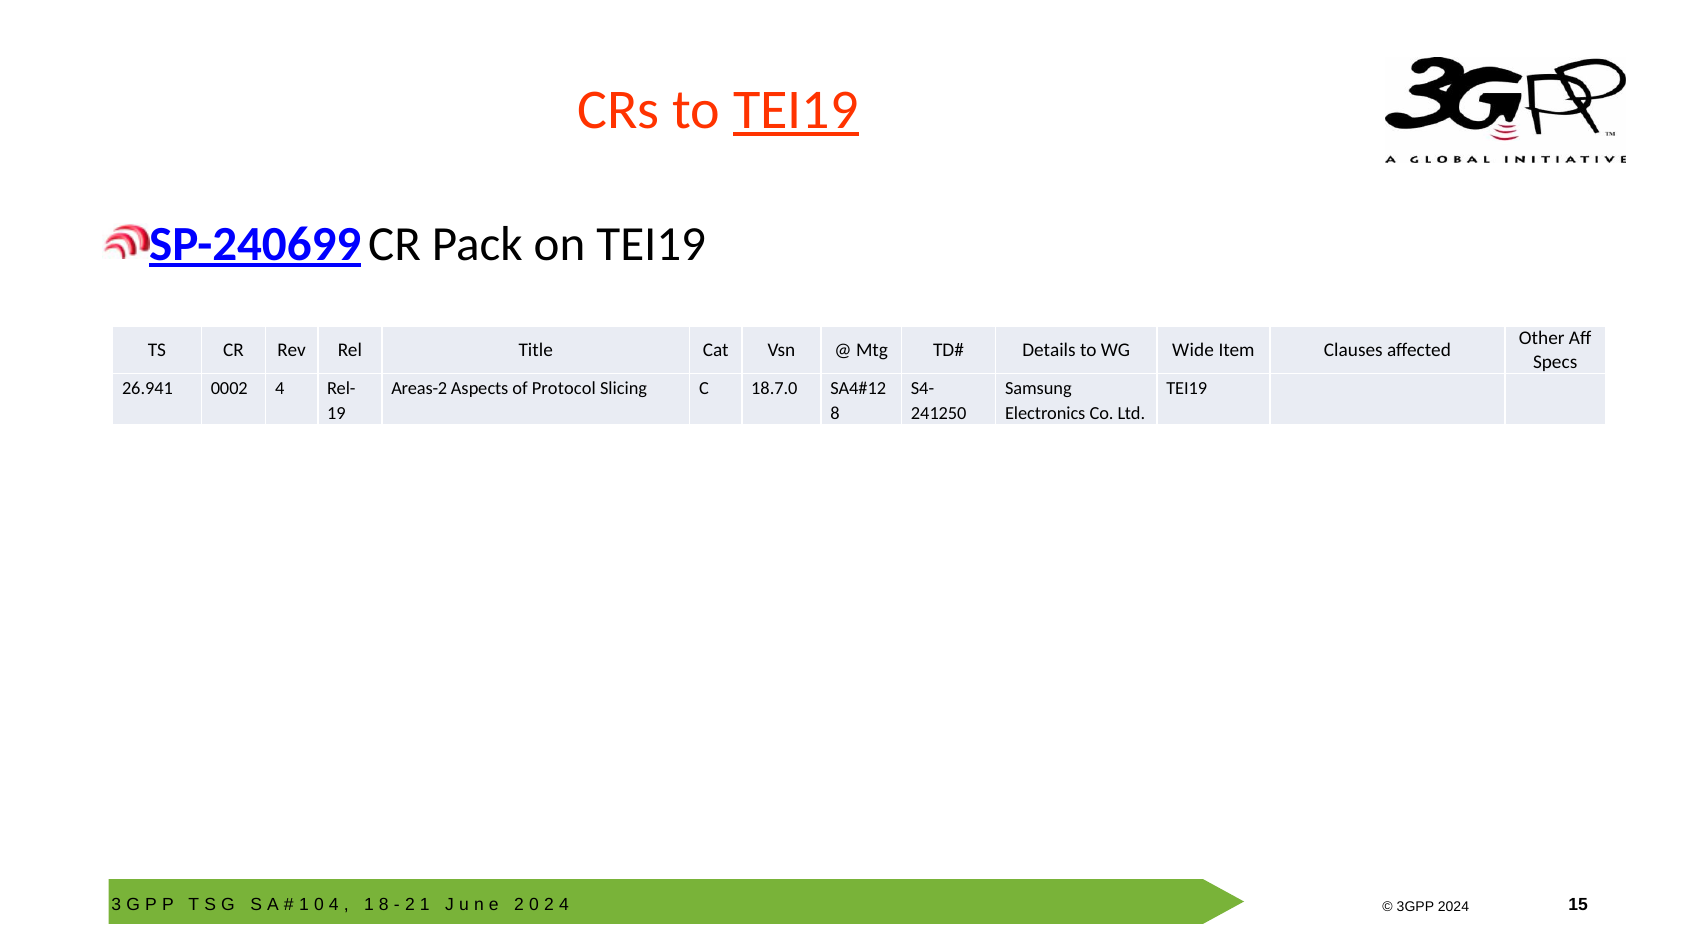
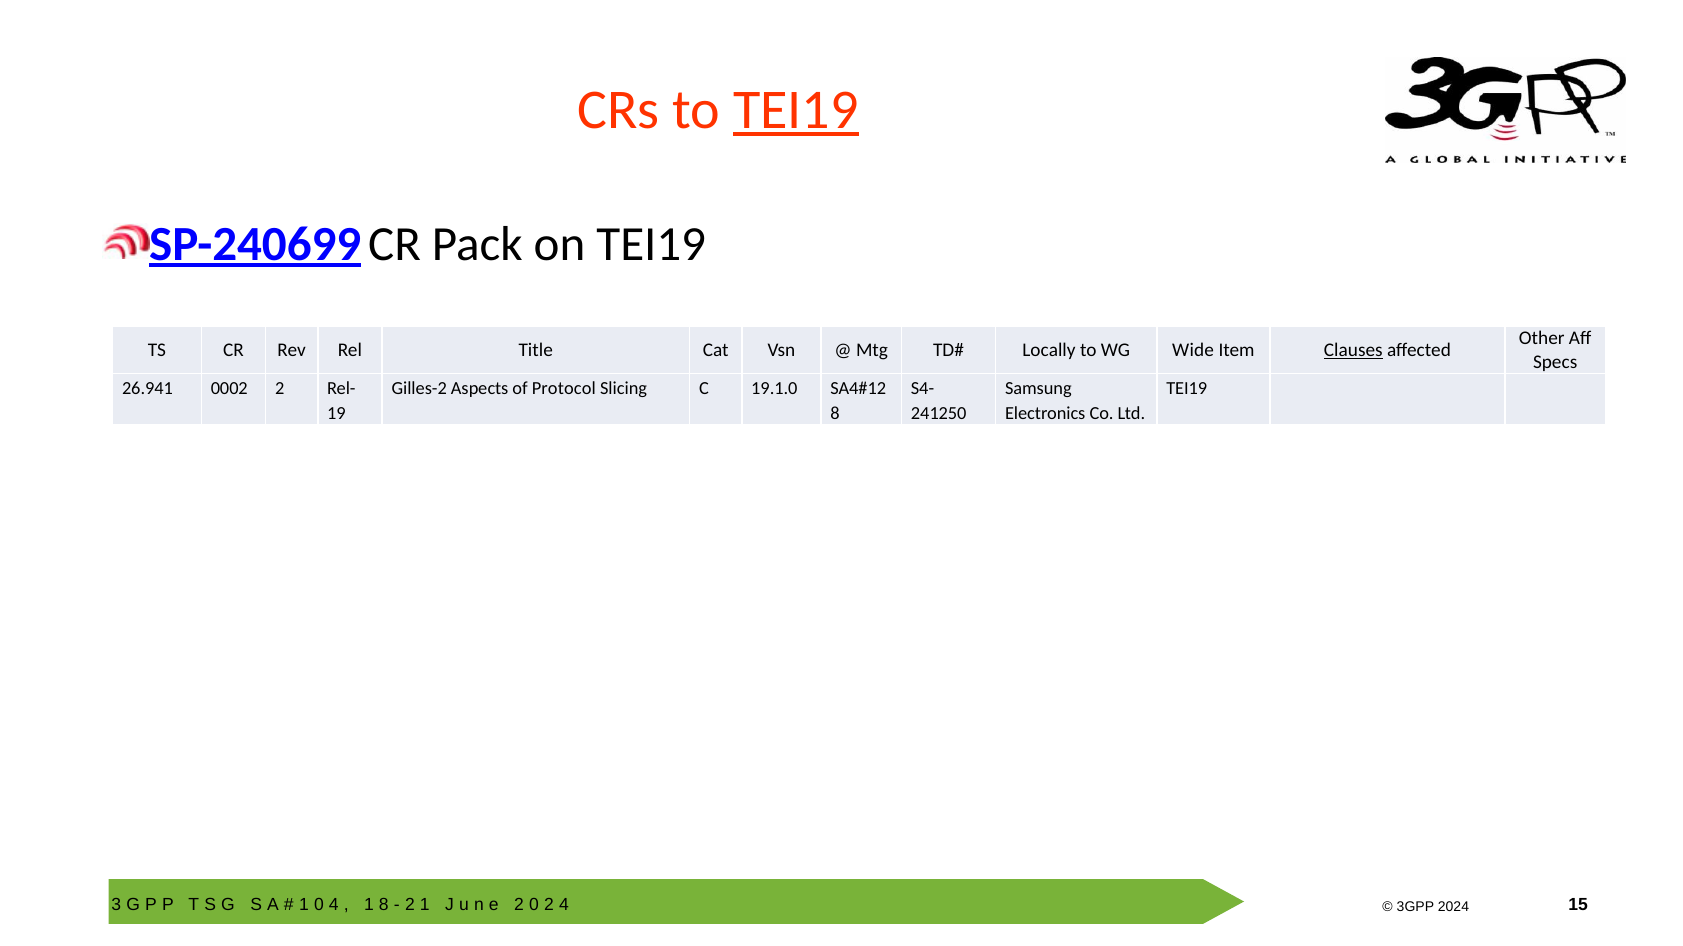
Details: Details -> Locally
Clauses underline: none -> present
0002 4: 4 -> 2
Areas-2: Areas-2 -> Gilles-2
18.7.0: 18.7.0 -> 19.1.0
